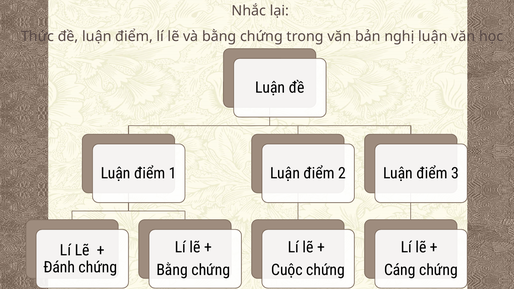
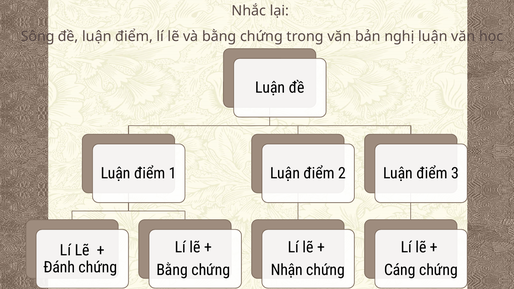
Thức: Thức -> Sông
Cuộc: Cuộc -> Nhận
